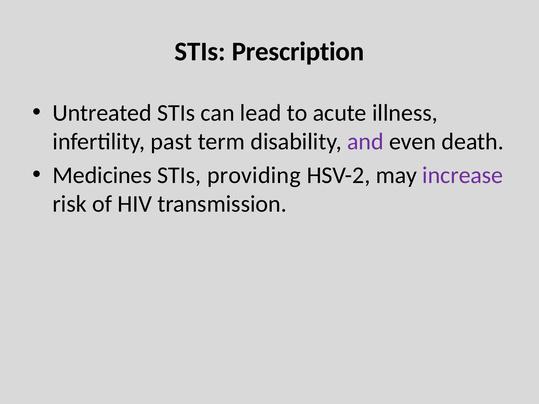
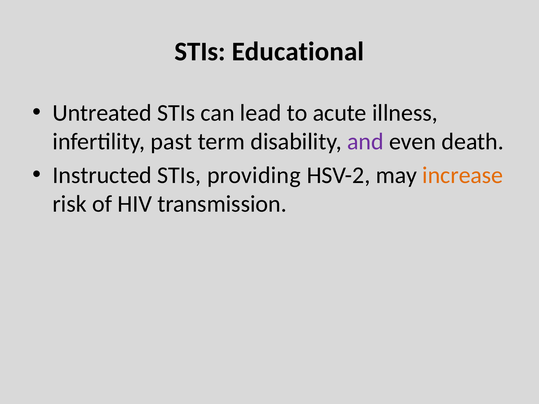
Prescription: Prescription -> Educational
Medicines: Medicines -> Instructed
increase colour: purple -> orange
